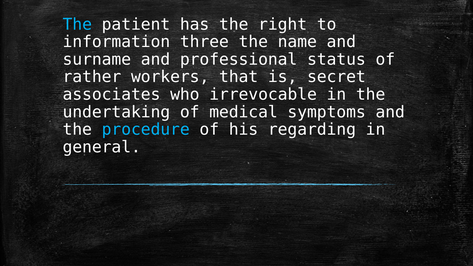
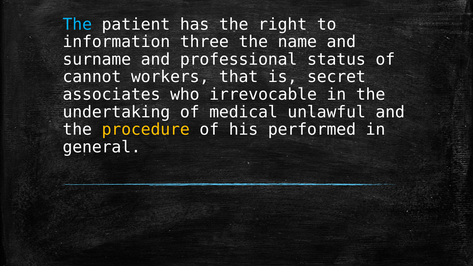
rather: rather -> cannot
symptoms: symptoms -> unlawful
procedure colour: light blue -> yellow
regarding: regarding -> performed
